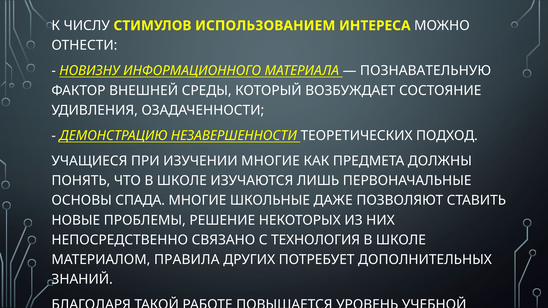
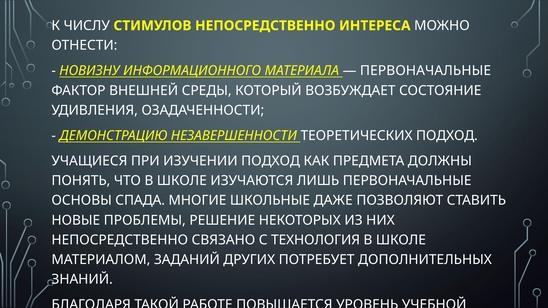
СТИМУЛОВ ИСПОЛЬЗОВАНИЕМ: ИСПОЛЬЗОВАНИЕМ -> НЕПОСРЕДСТВЕННО
ПОЗНАВАТЕЛЬНУЮ at (426, 71): ПОЗНАВАТЕЛЬНУЮ -> ПЕРВОНАЧАЛЬНЫЕ
ИЗУЧЕНИИ МНОГИЕ: МНОГИЕ -> ПОДХОД
ПРАВИЛА: ПРАВИЛА -> ЗАДАНИЙ
